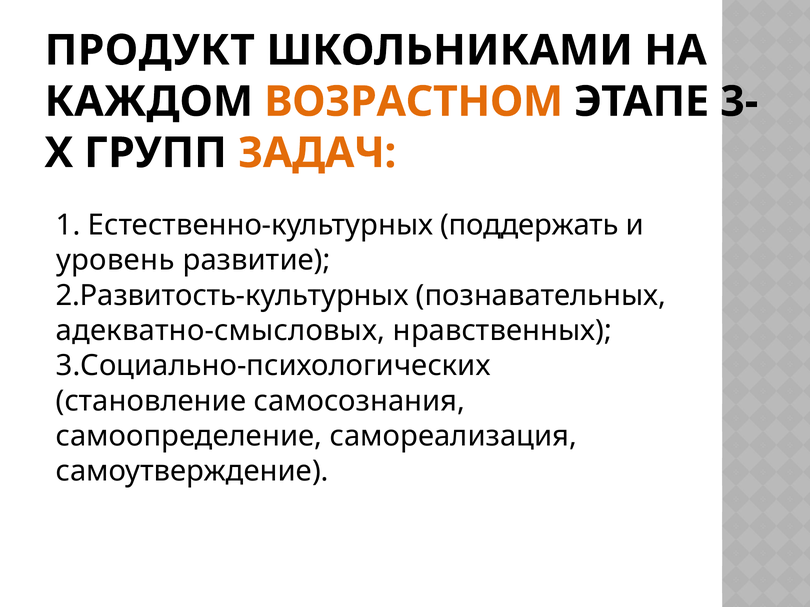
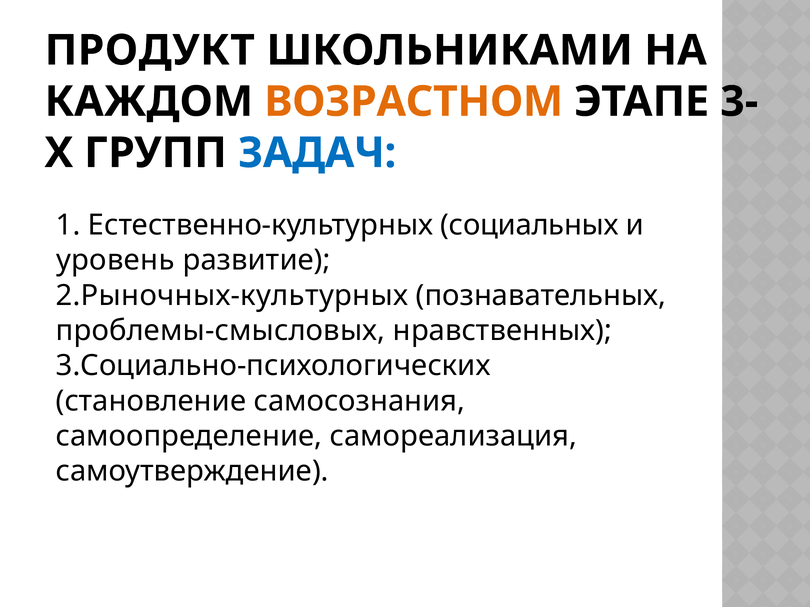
ЗАДАЧ colour: orange -> blue
поддержать: поддержать -> социальных
2.Развитость-культурных: 2.Развитость-культурных -> 2.Рыночных-культурных
адекватно-смысловых: адекватно-смысловых -> проблемы-смысловых
